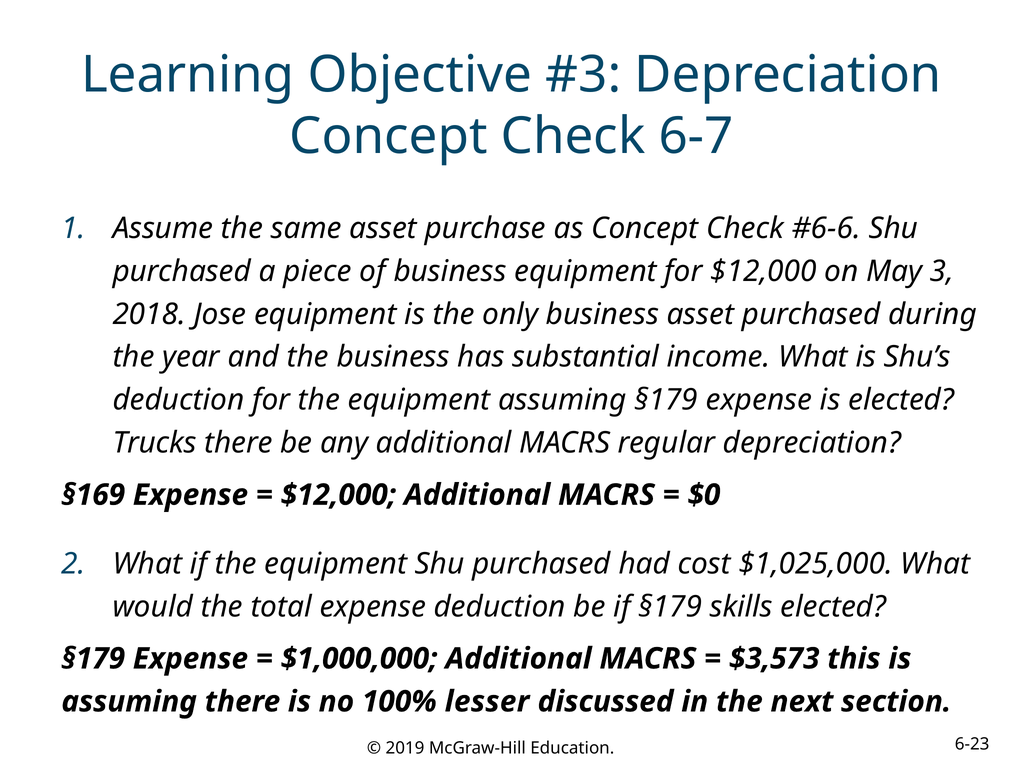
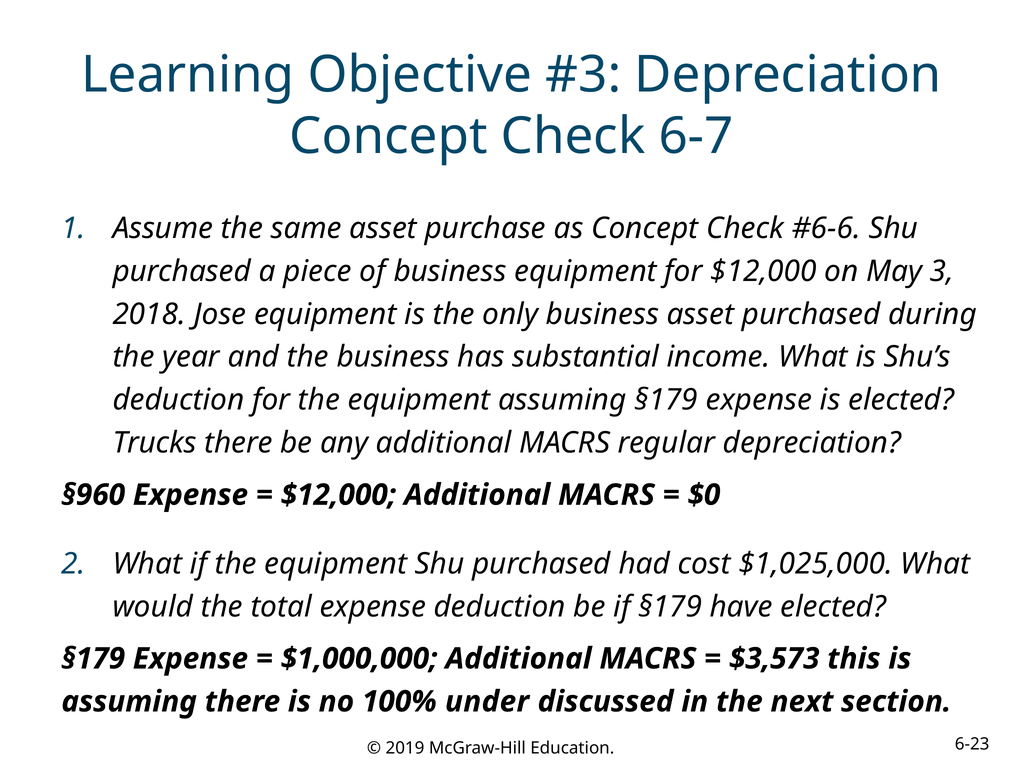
§169: §169 -> §960
skills: skills -> have
lesser: lesser -> under
